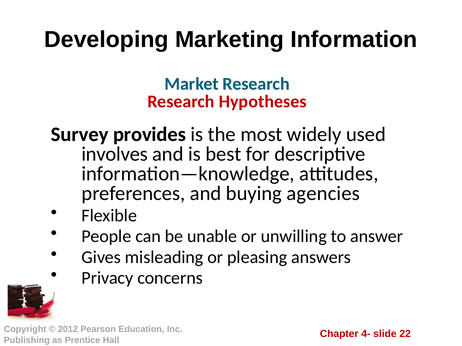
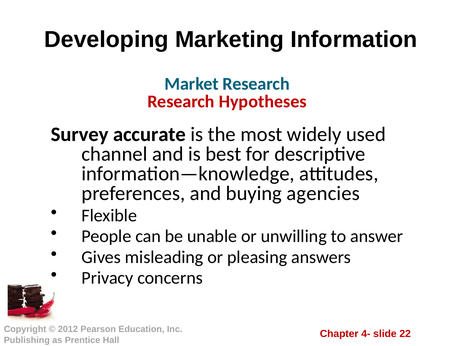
provides: provides -> accurate
involves: involves -> channel
